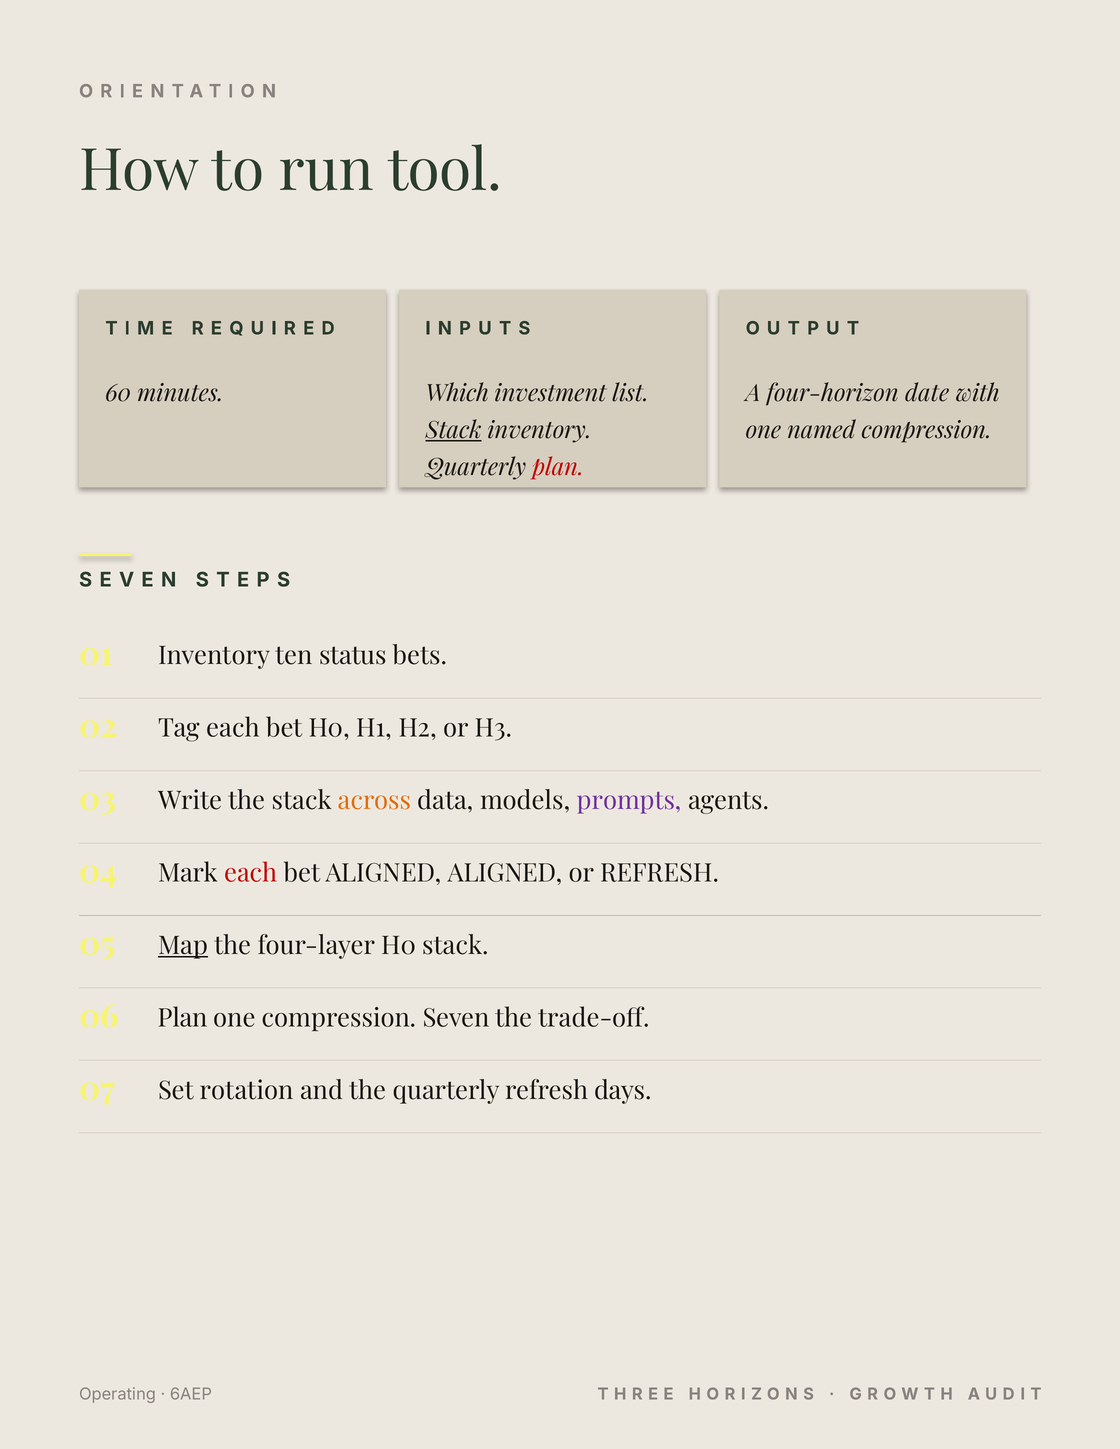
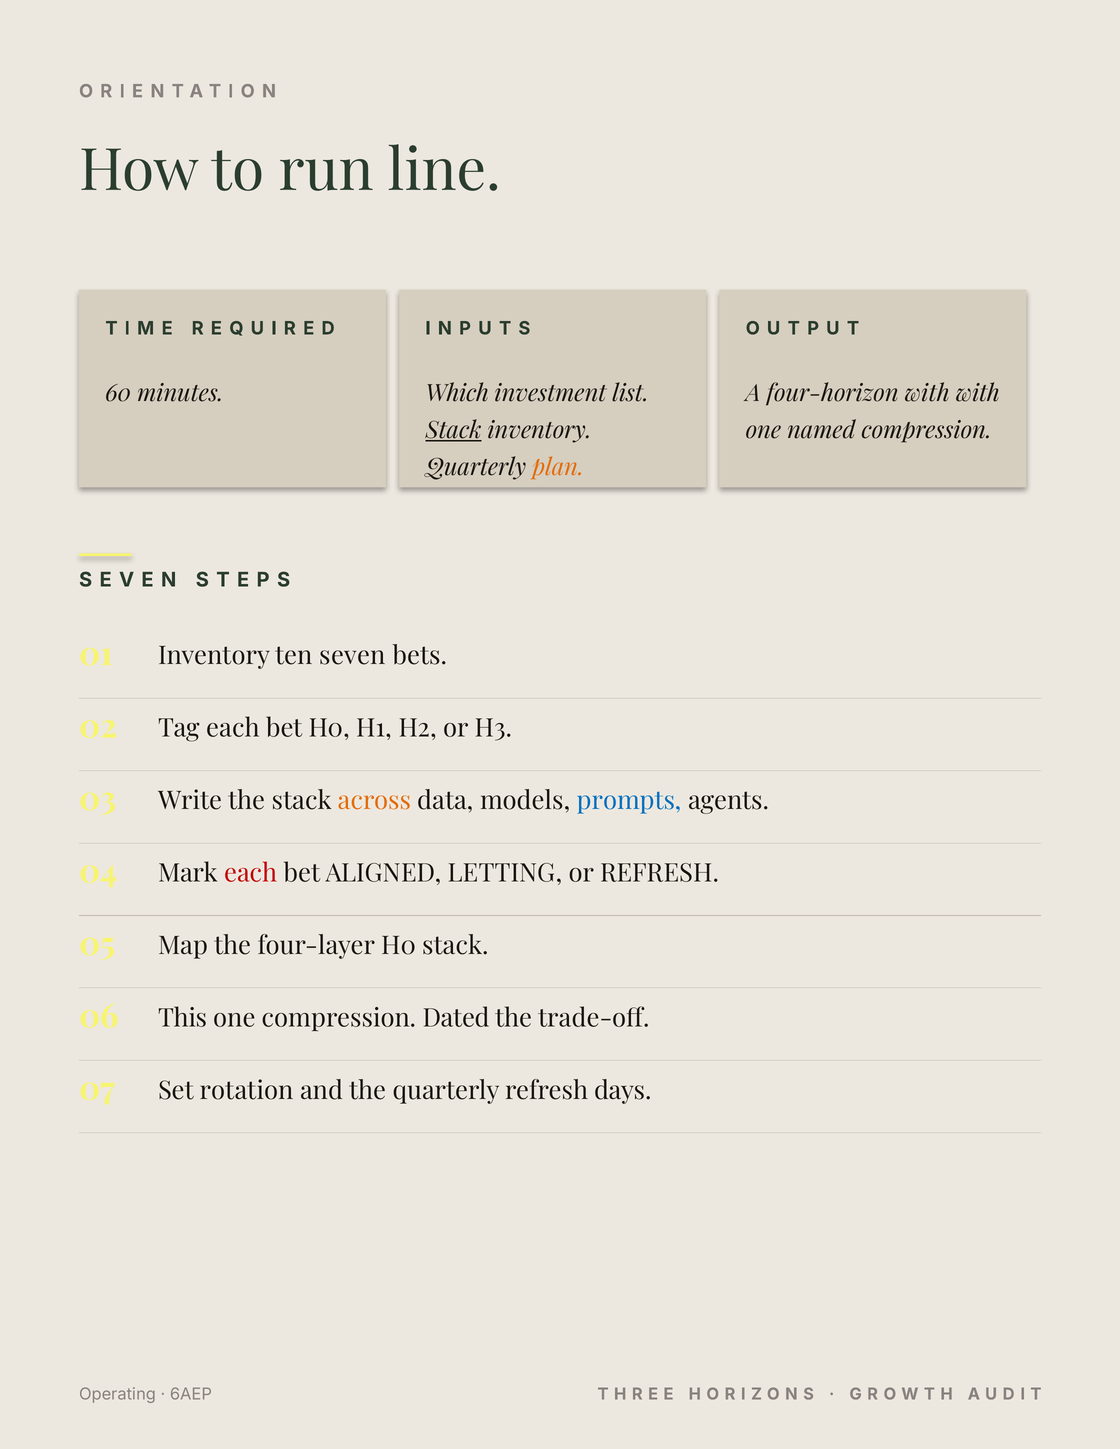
tool: tool -> line
four-horizon date: date -> with
plan at (558, 468) colour: red -> orange
status: status -> seven
prompts colour: purple -> blue
ALIGNED ALIGNED: ALIGNED -> LETTING
Map underline: present -> none
06 Plan: Plan -> This
Seven: Seven -> Dated
